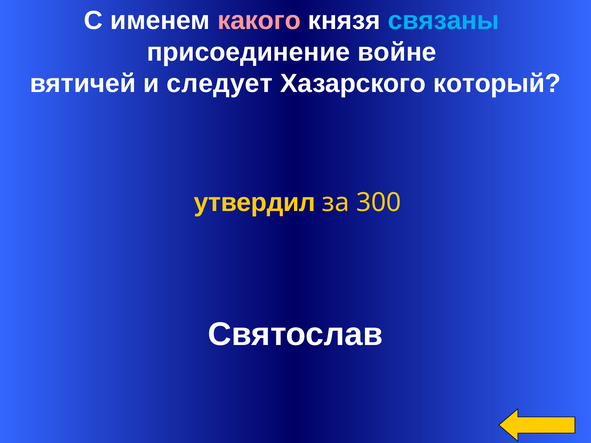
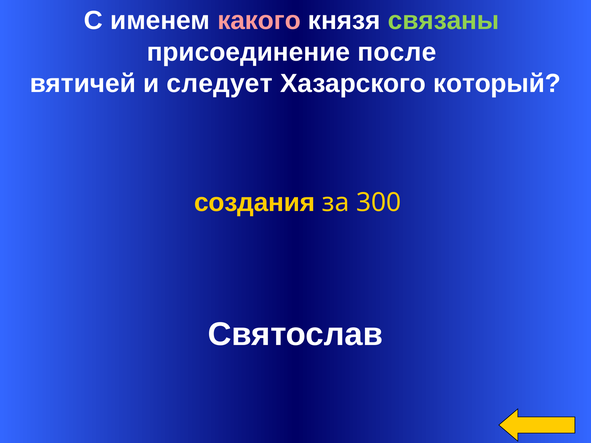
связаны colour: light blue -> light green
войне: войне -> после
утвердил: утвердил -> создания
